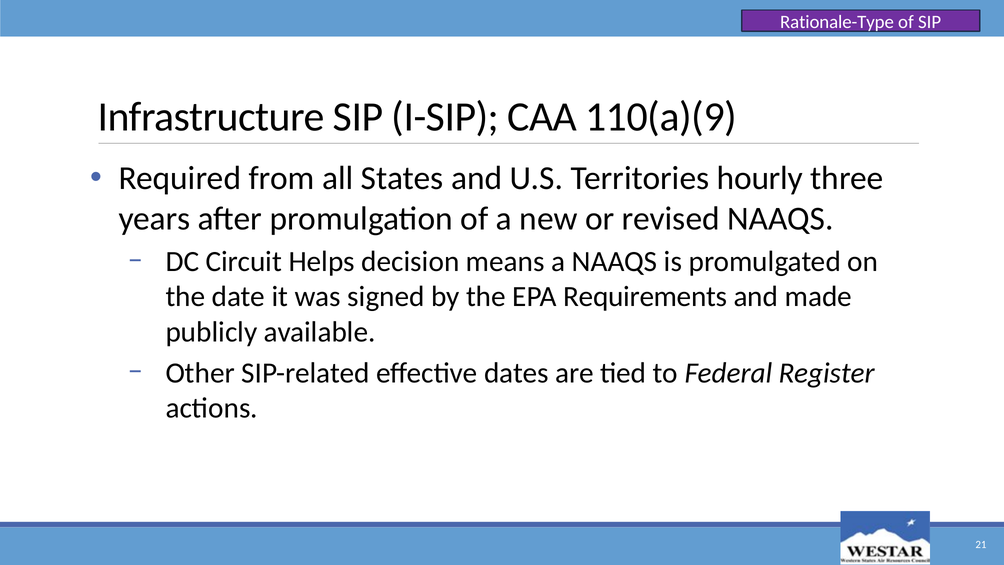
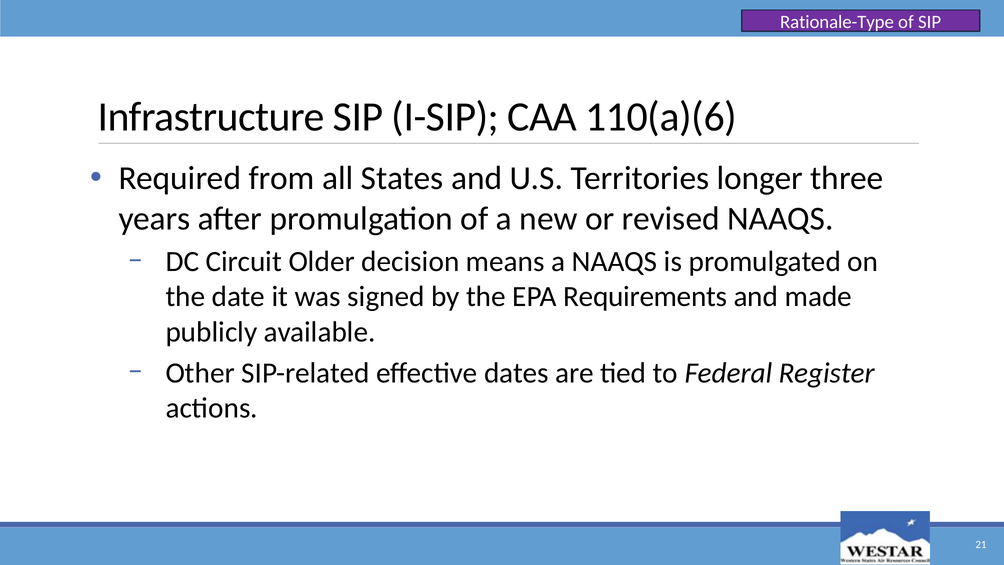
110(a)(9: 110(a)(9 -> 110(a)(6
hourly: hourly -> longer
Helps: Helps -> Older
